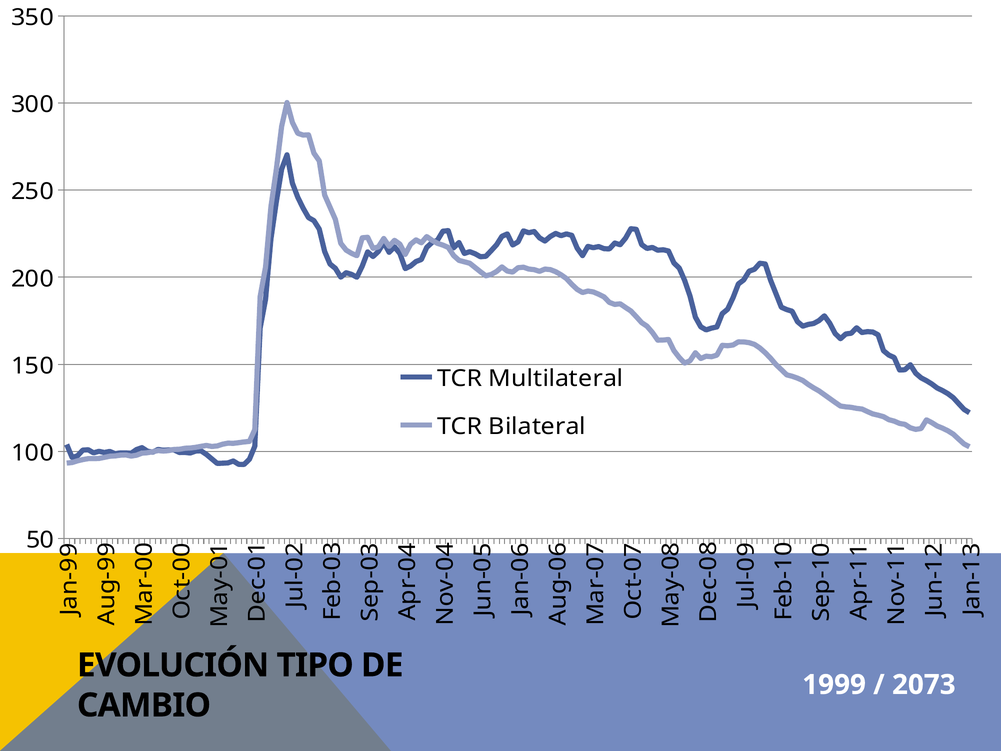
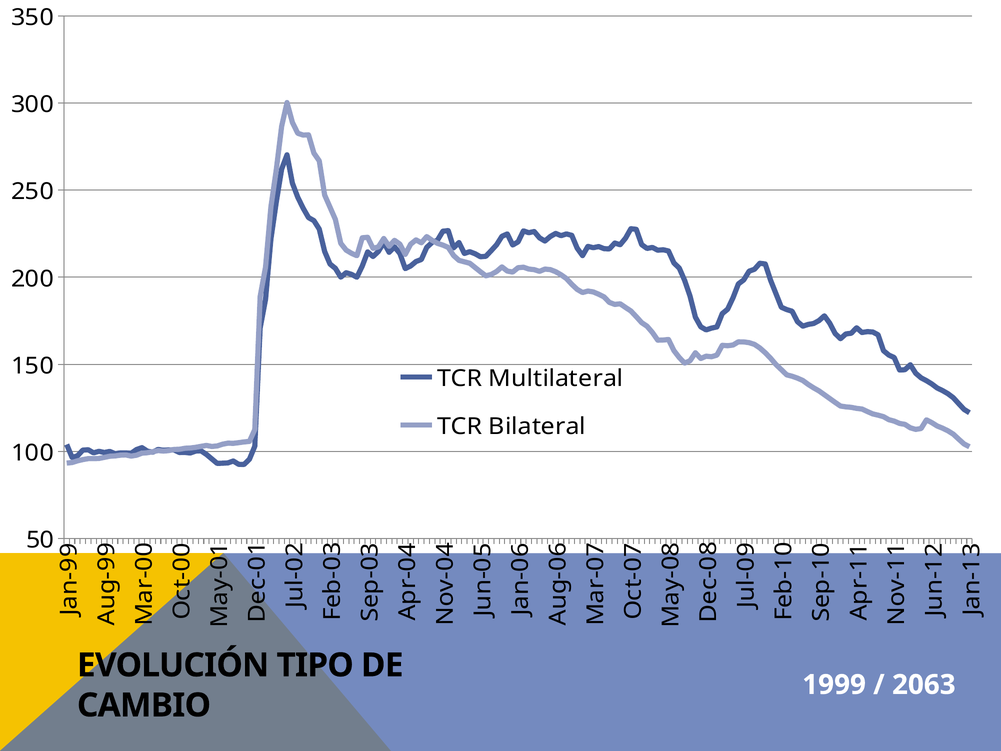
2073: 2073 -> 2063
